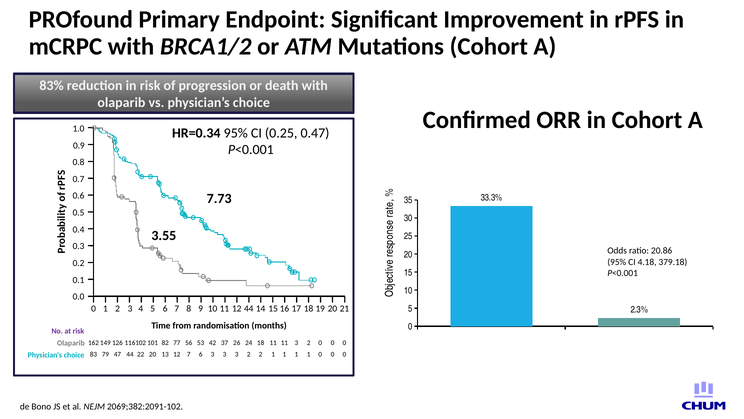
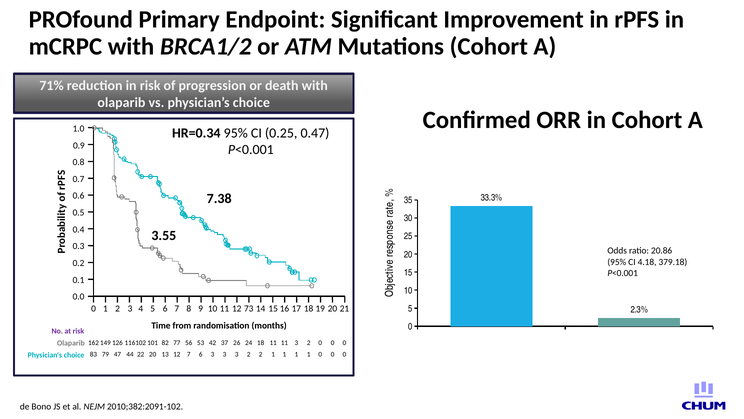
83%: 83% -> 71%
7.73: 7.73 -> 7.38
12 44: 44 -> 73
2069;382:2091-102: 2069;382:2091-102 -> 2010;382:2091-102
